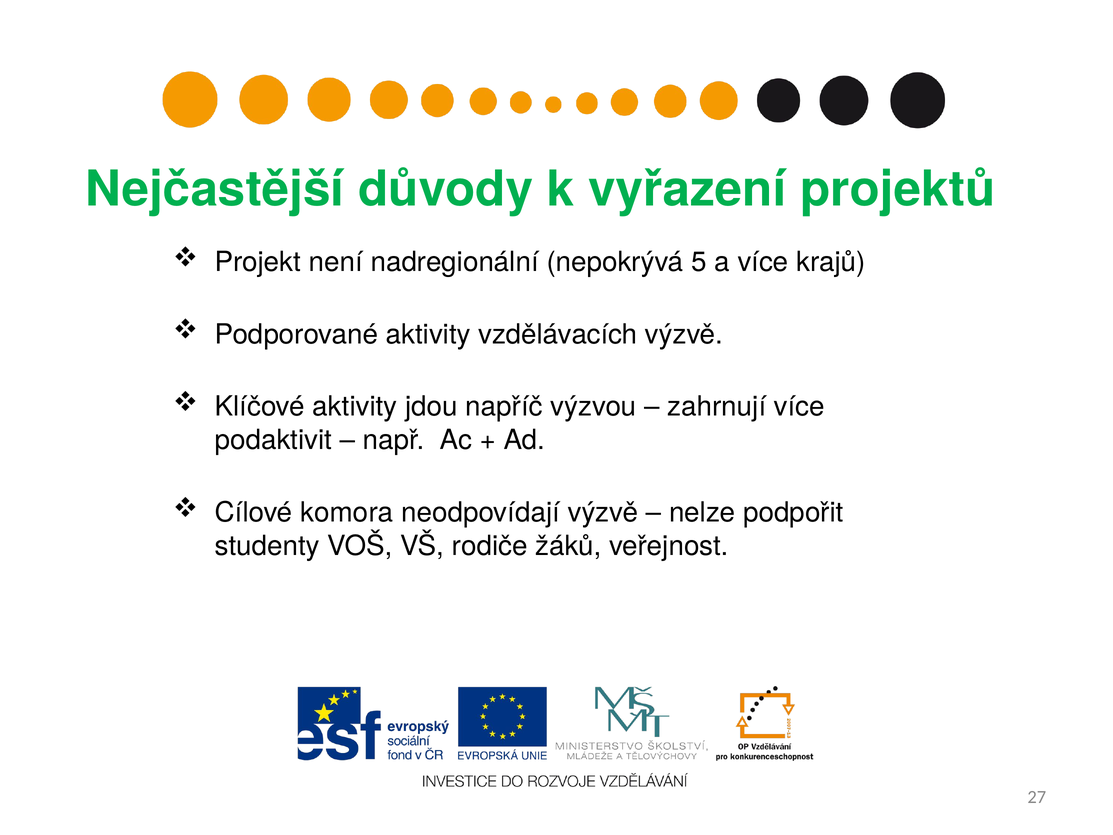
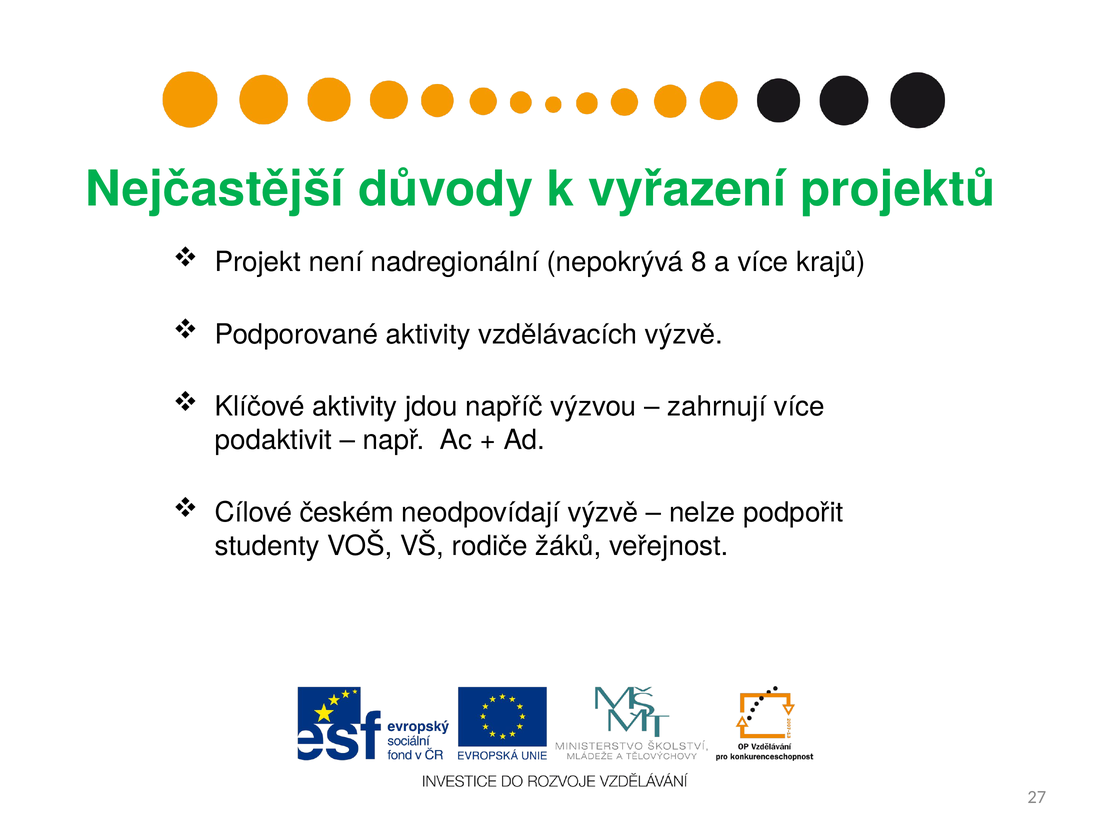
5: 5 -> 8
komora: komora -> českém
